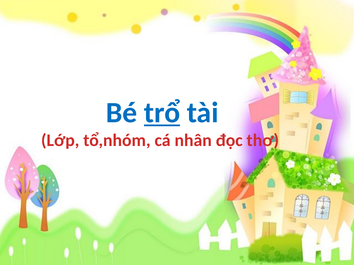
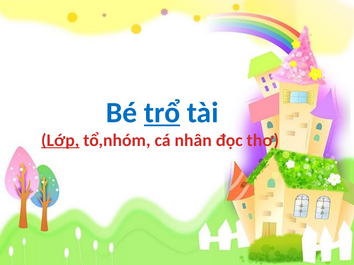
Lớp underline: none -> present
